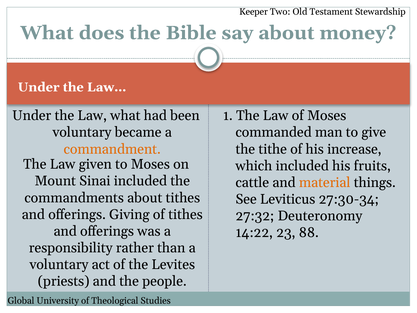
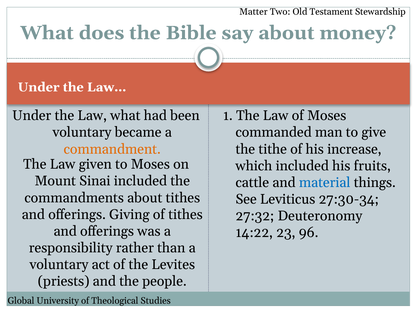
Keeper: Keeper -> Matter
material colour: orange -> blue
88: 88 -> 96
